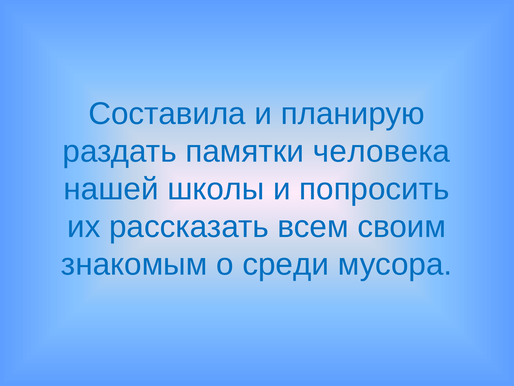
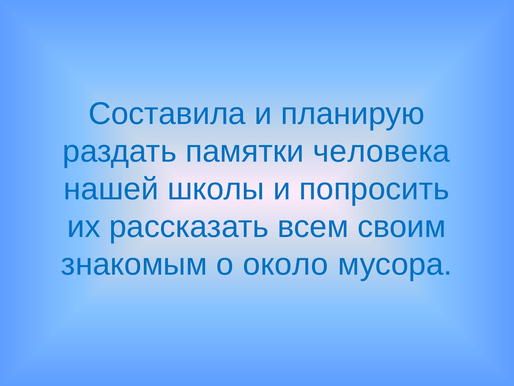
среди: среди -> около
